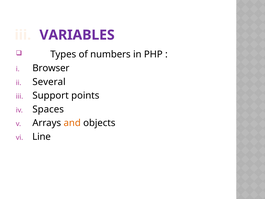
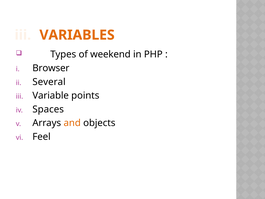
VARIABLES colour: purple -> orange
numbers: numbers -> weekend
Support: Support -> Variable
Line: Line -> Feel
